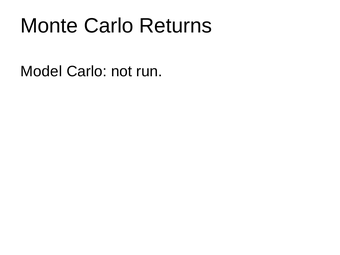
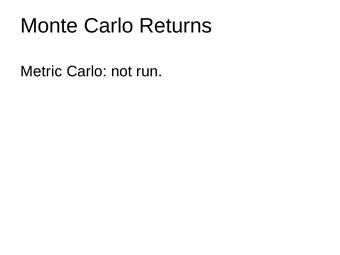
Model: Model -> Metric
